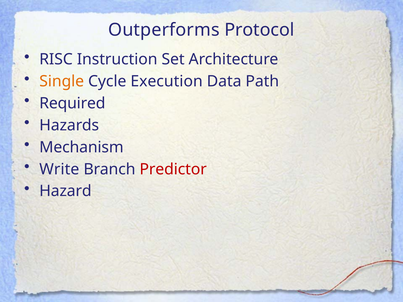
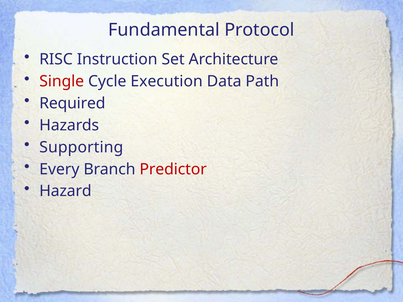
Outperforms: Outperforms -> Fundamental
Single colour: orange -> red
Mechanism: Mechanism -> Supporting
Write: Write -> Every
